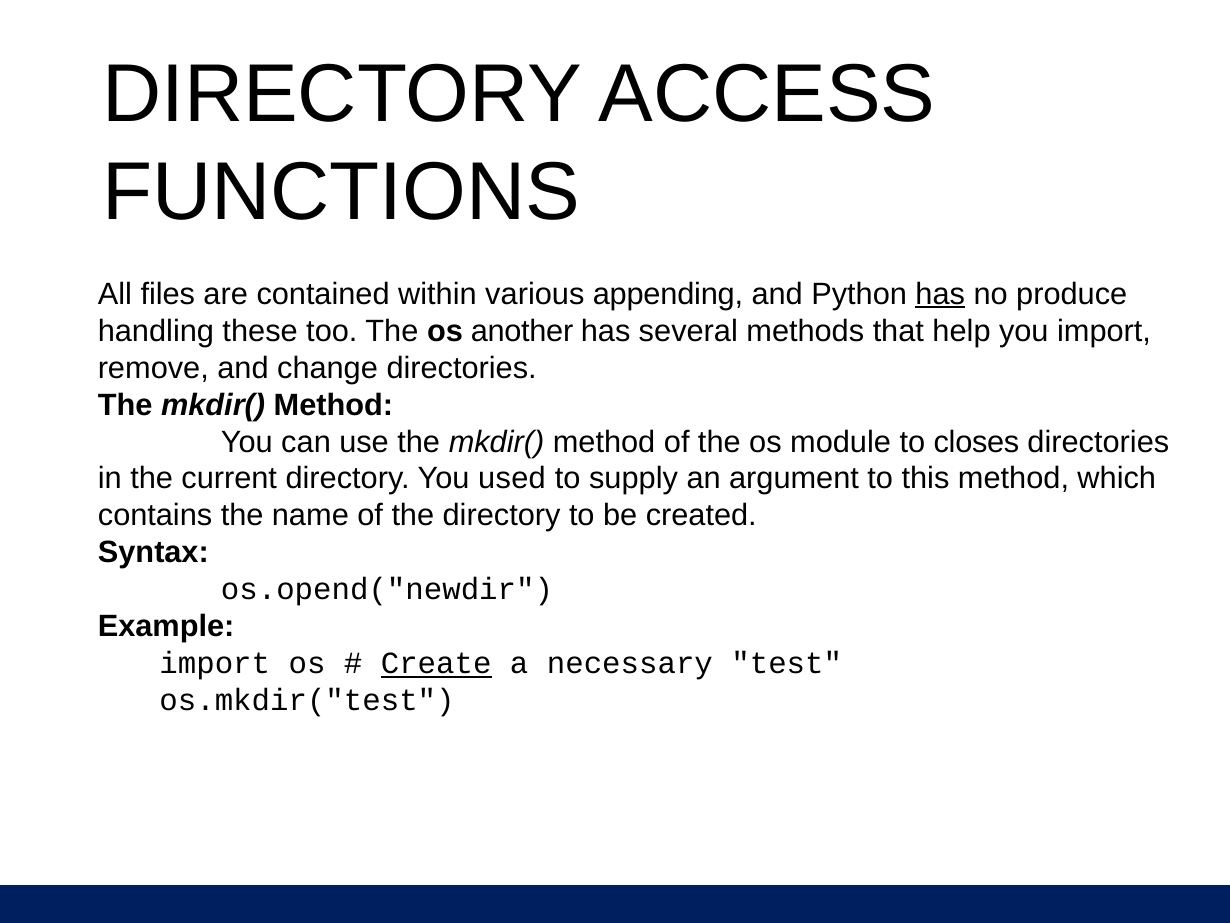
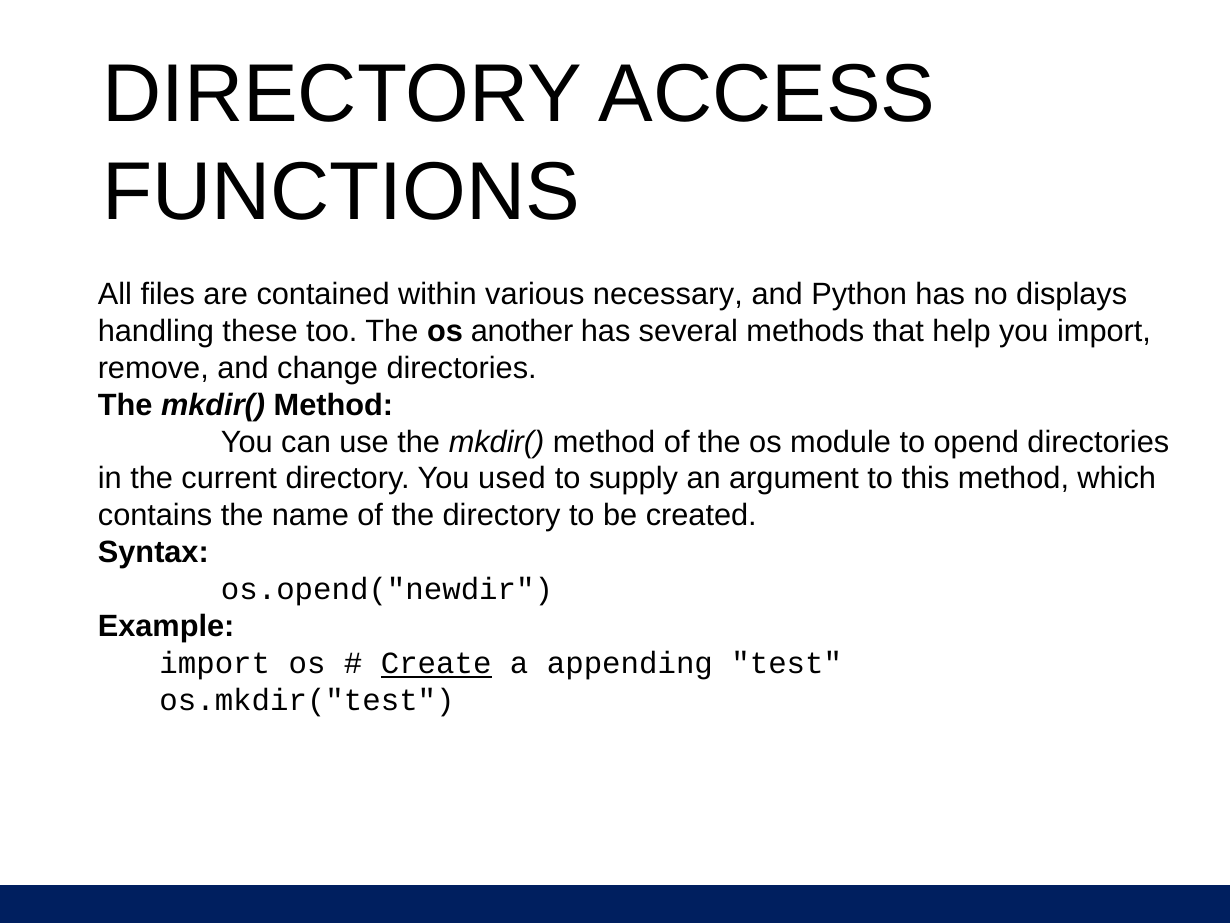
appending: appending -> necessary
has at (940, 294) underline: present -> none
produce: produce -> displays
closes: closes -> opend
necessary: necessary -> appending
